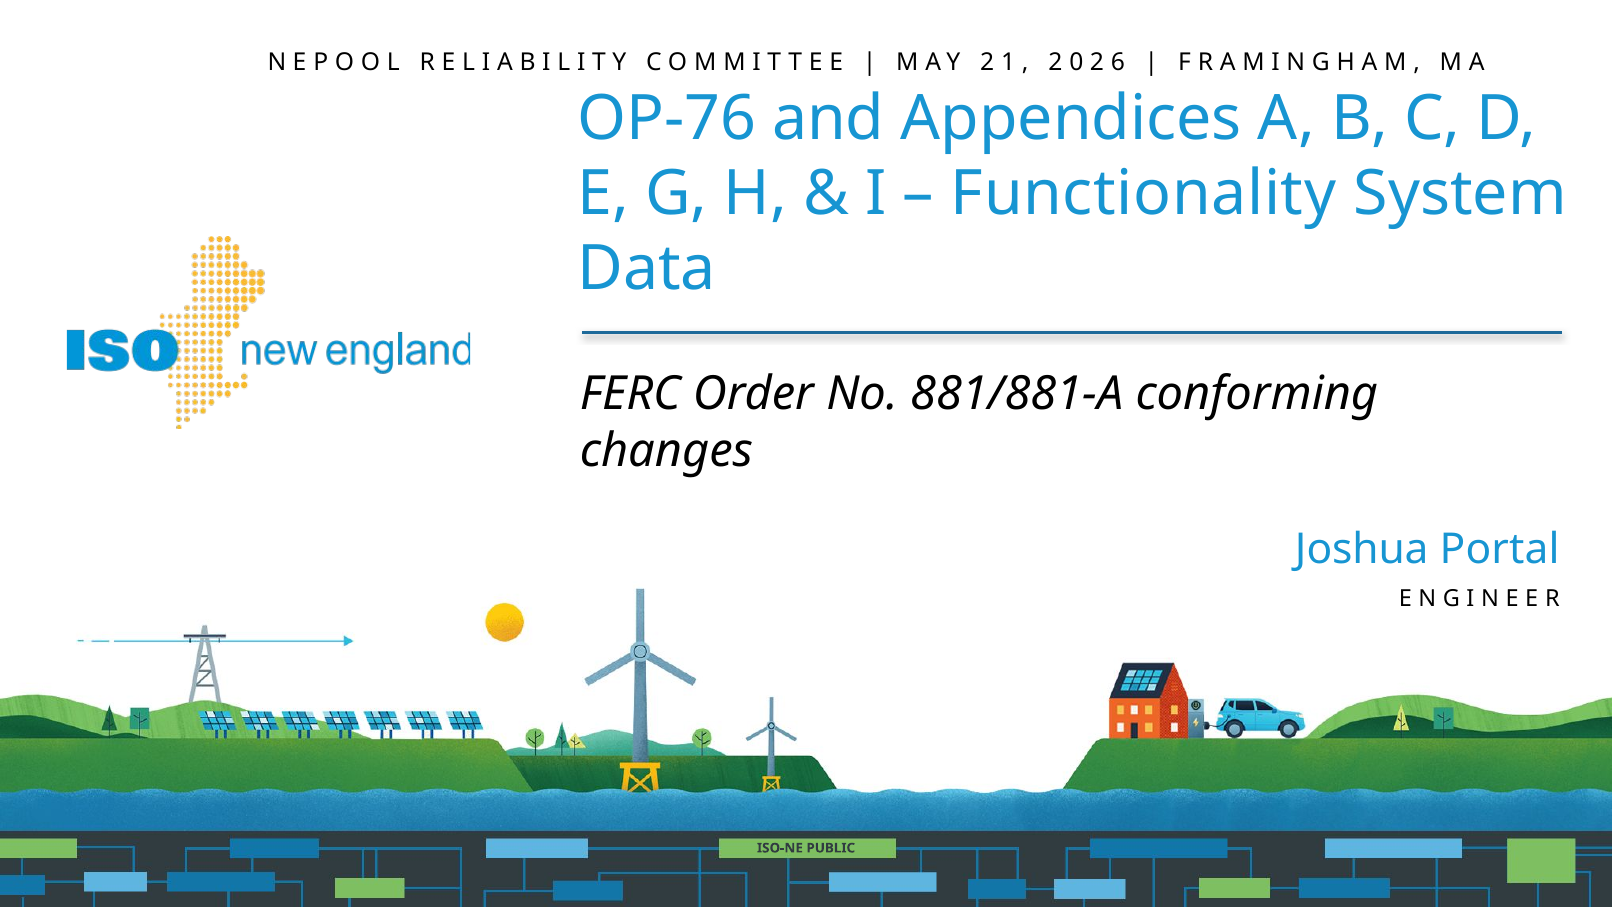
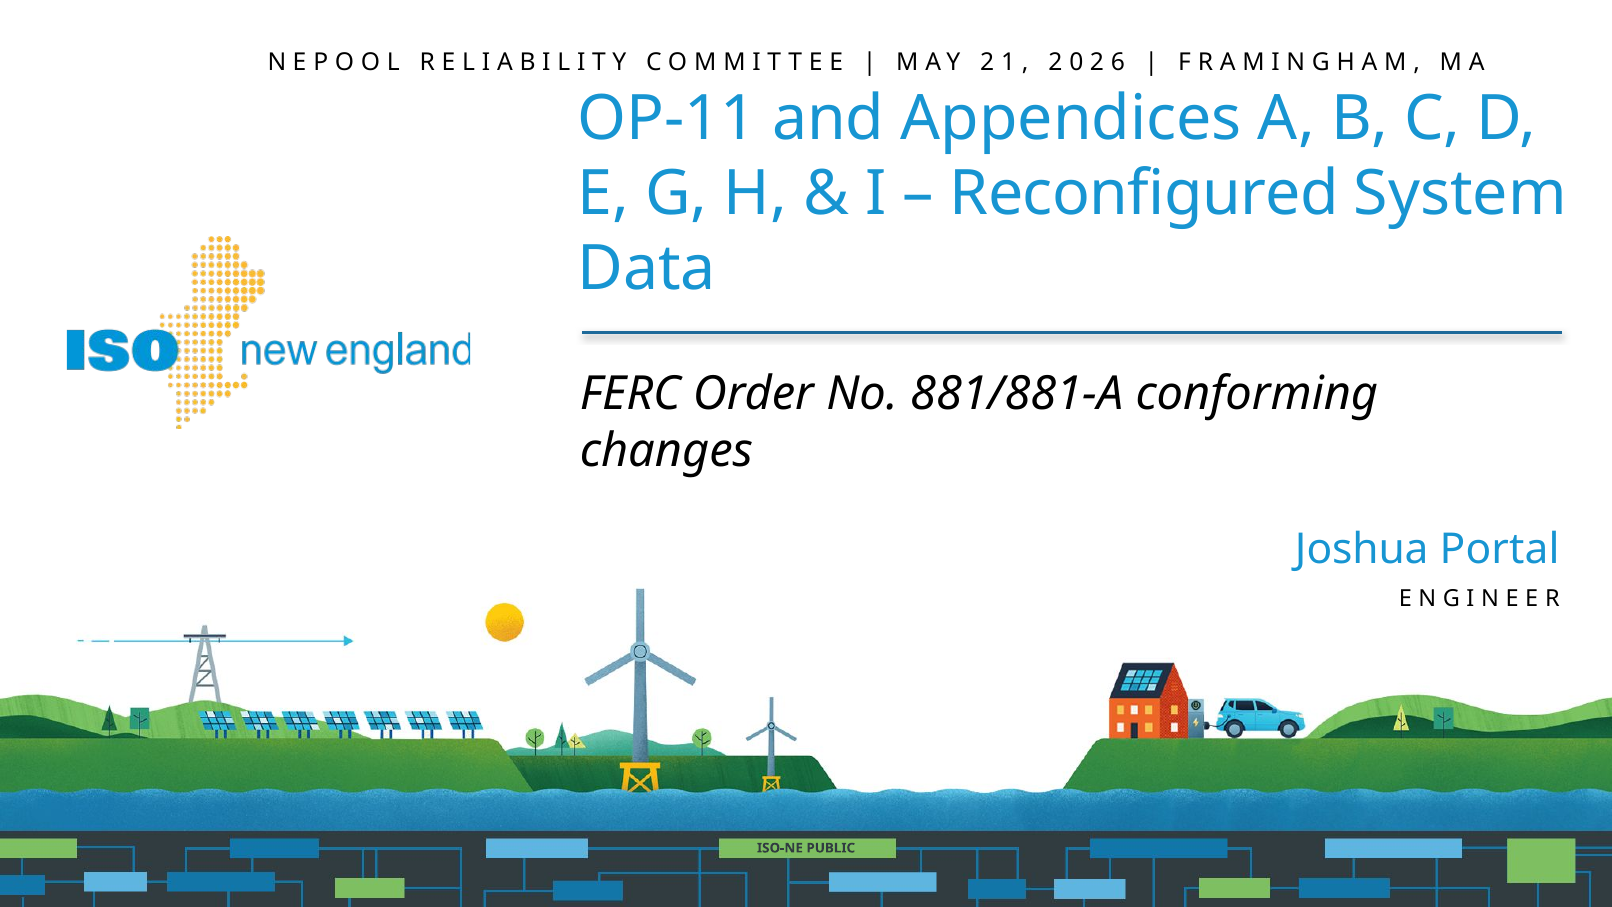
OP-76: OP-76 -> OP-11
Functionality: Functionality -> Reconfigured
